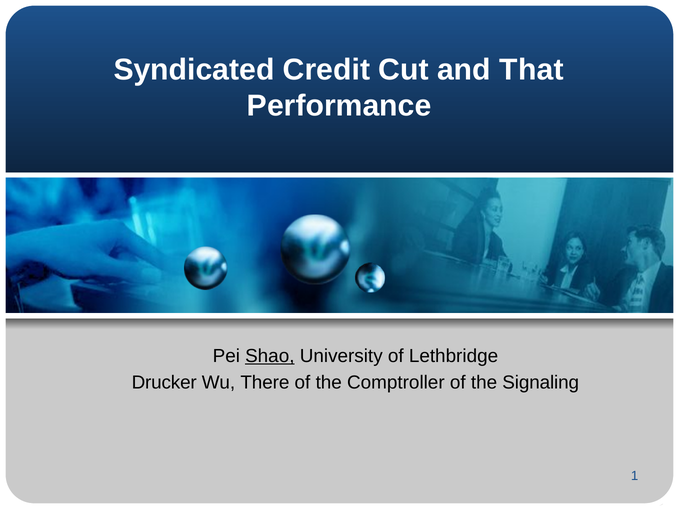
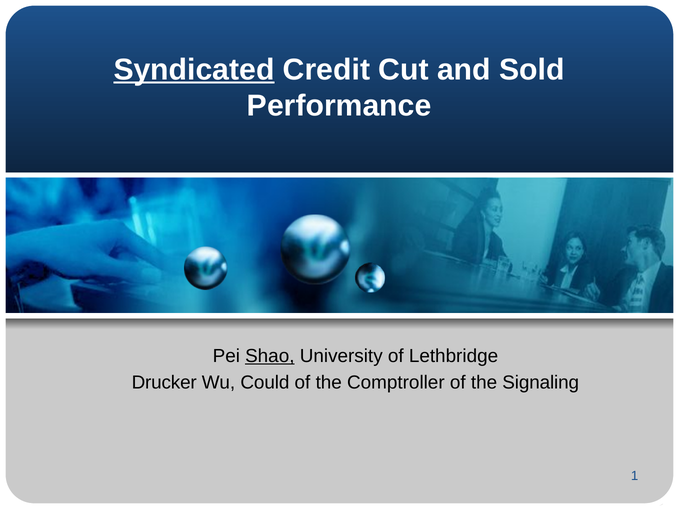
Syndicated underline: none -> present
That: That -> Sold
There: There -> Could
